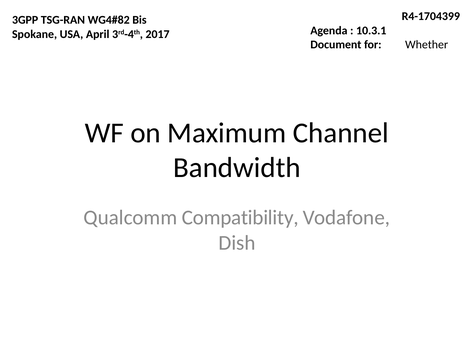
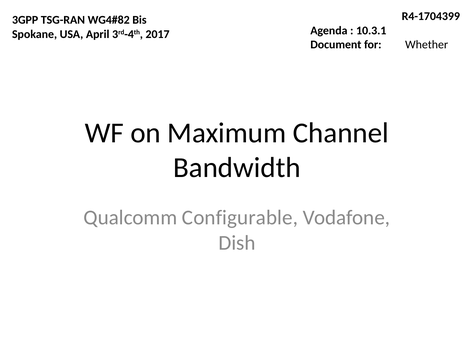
Compatibility: Compatibility -> Configurable
